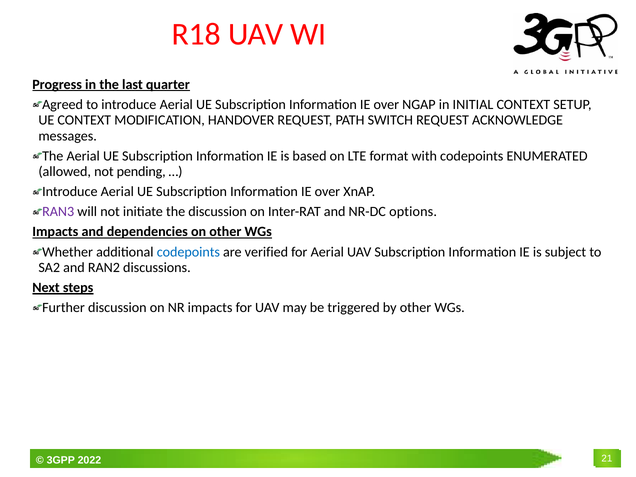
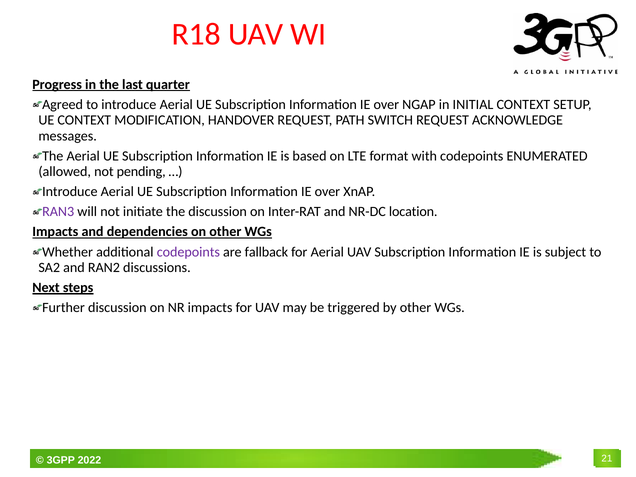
options: options -> location
codepoints at (188, 252) colour: blue -> purple
verified: verified -> fallback
